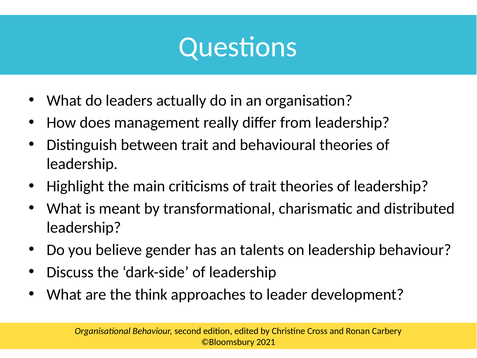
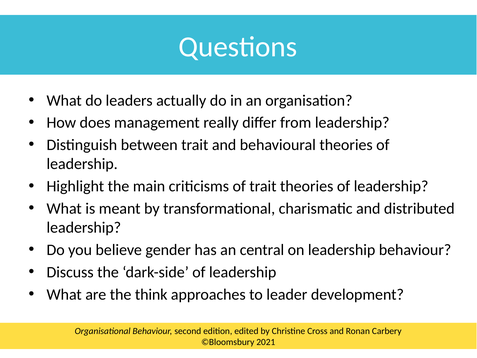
talents: talents -> central
